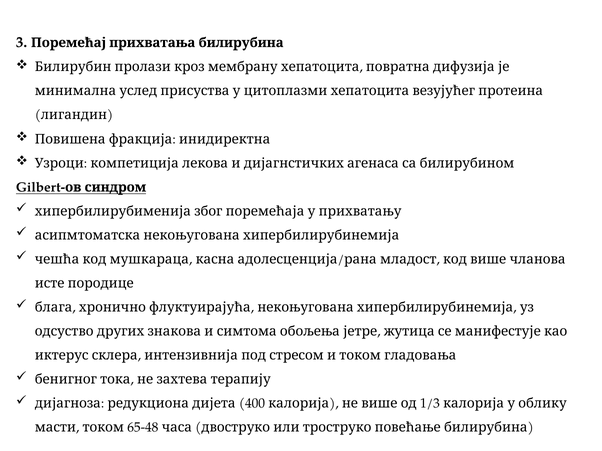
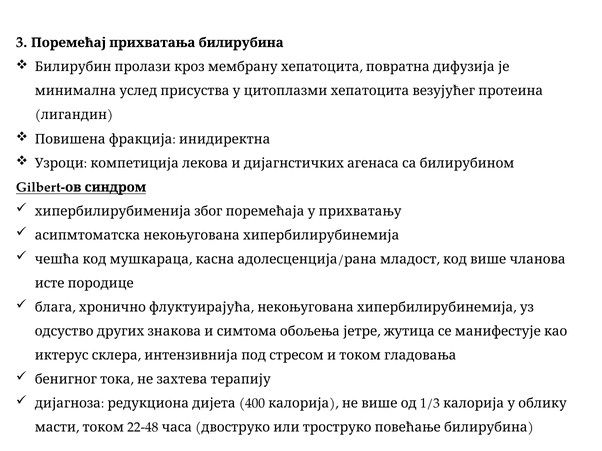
65-48: 65-48 -> 22-48
